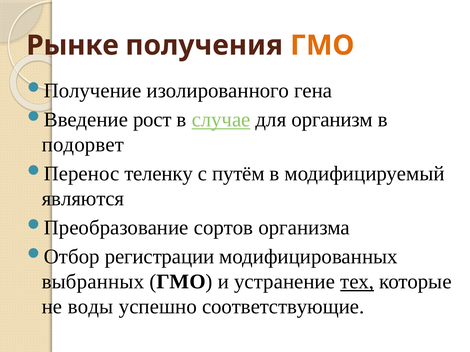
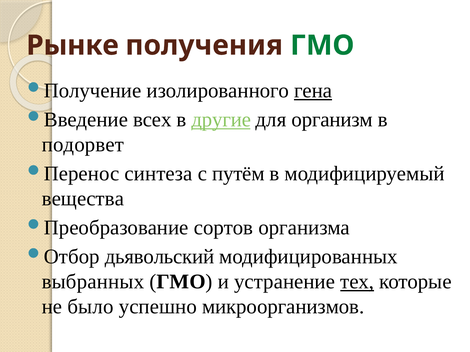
ГМО at (322, 45) colour: orange -> green
гена underline: none -> present
рост: рост -> всех
случае: случае -> другие
теленку: теленку -> синтеза
являются: являются -> вещества
регистрации: регистрации -> дьявольский
воды: воды -> было
соответствующие: соответствующие -> микроорганизмов
